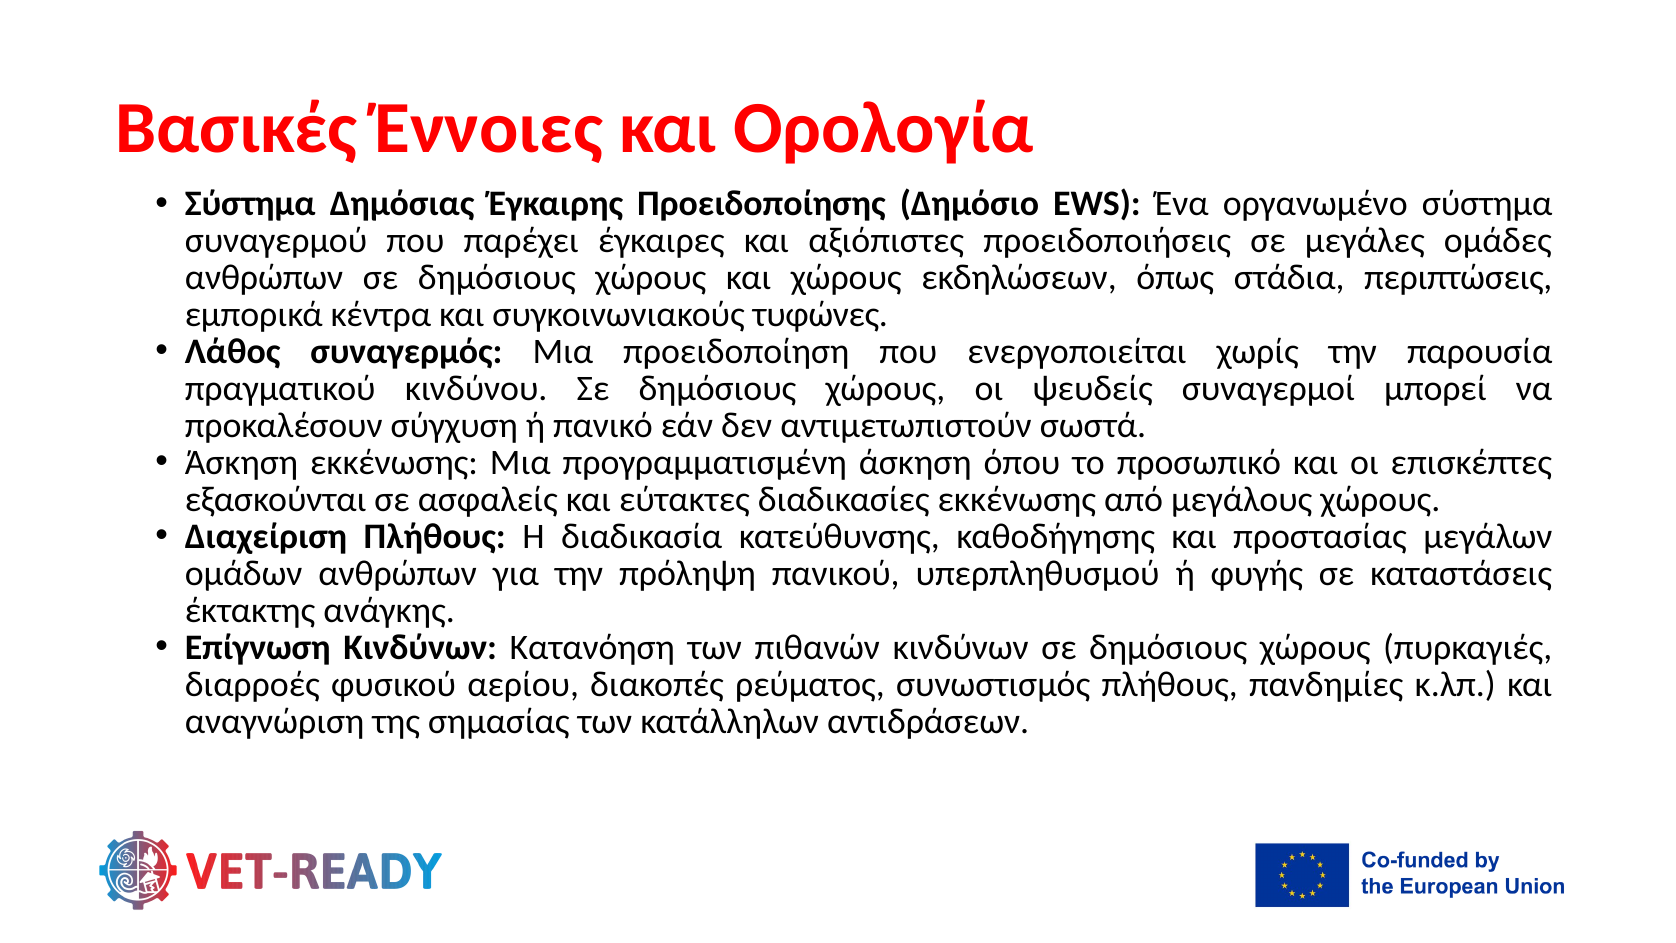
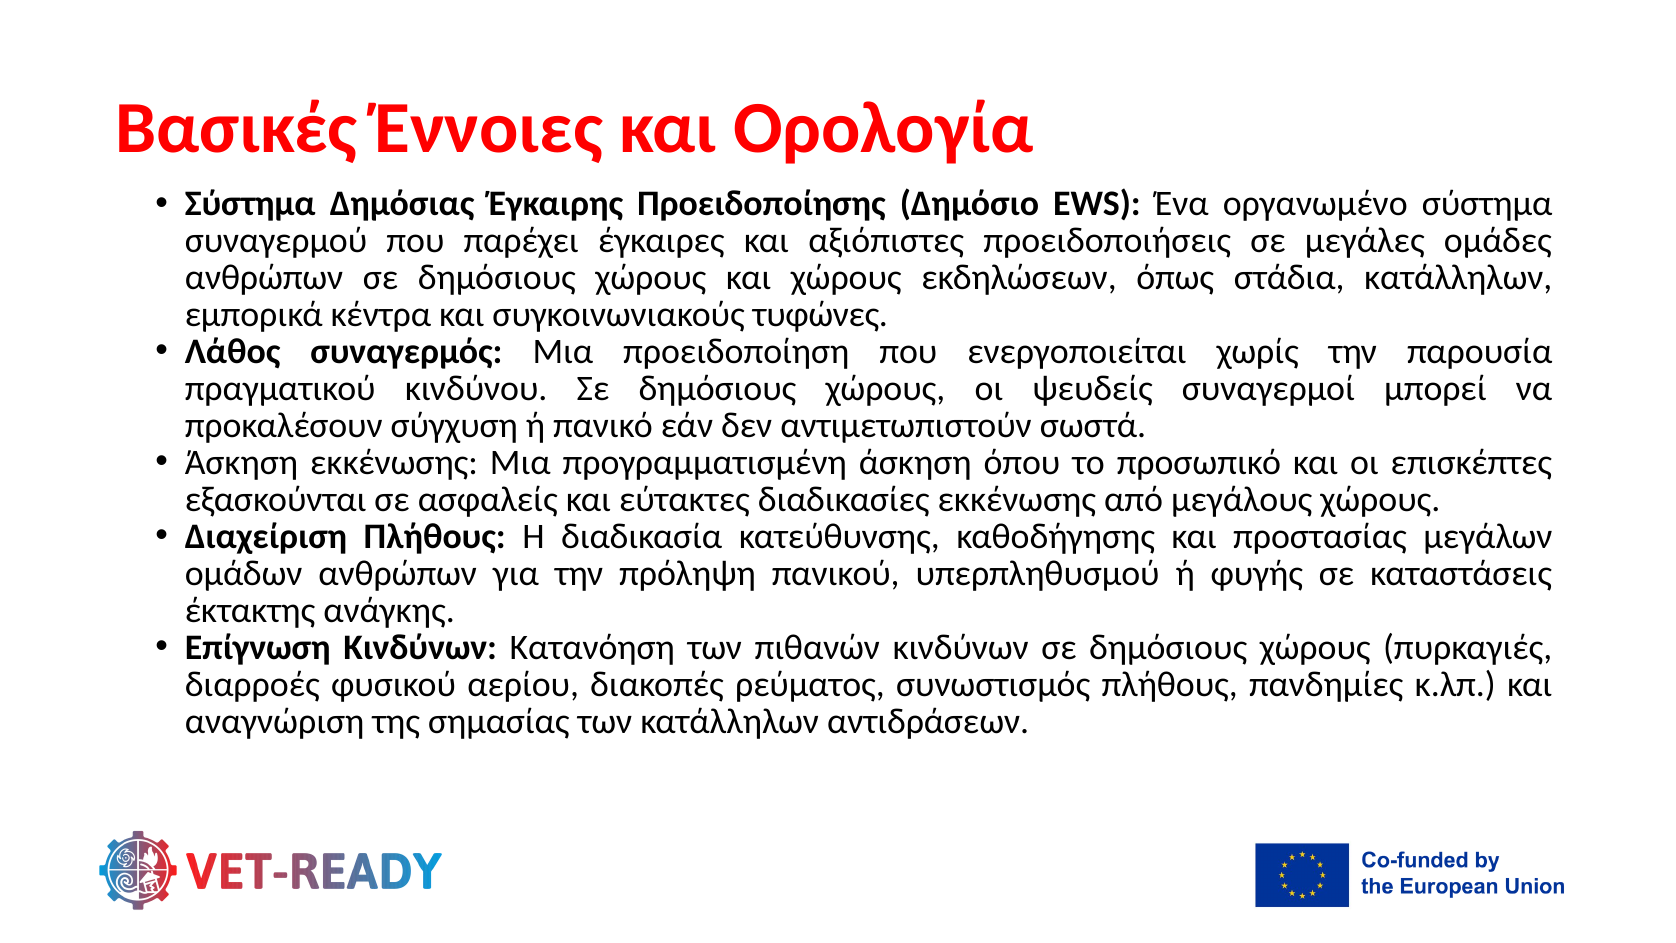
στάδια περιπτώσεις: περιπτώσεις -> κατάλληλων
